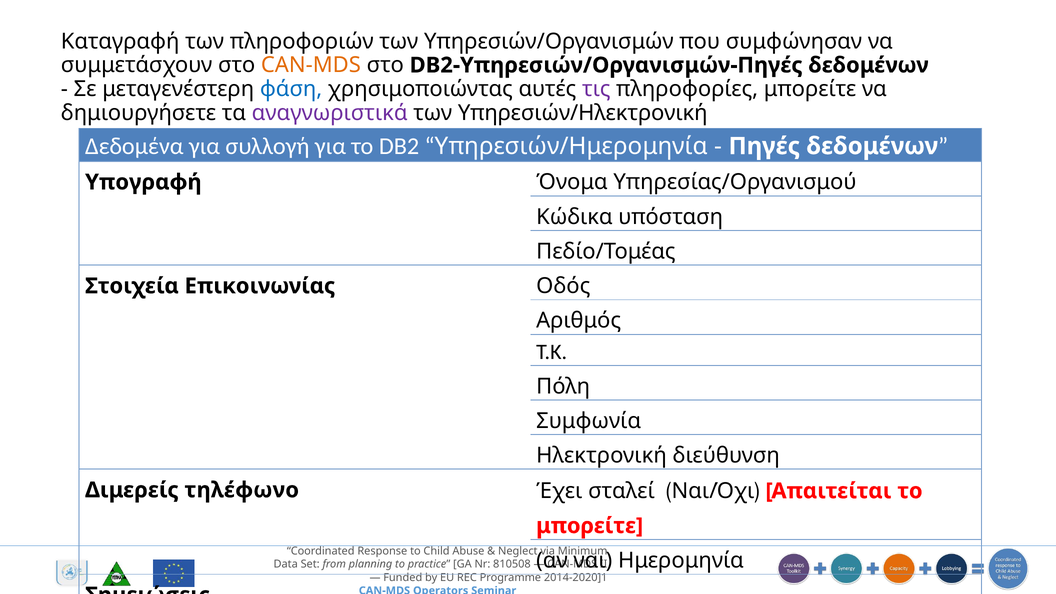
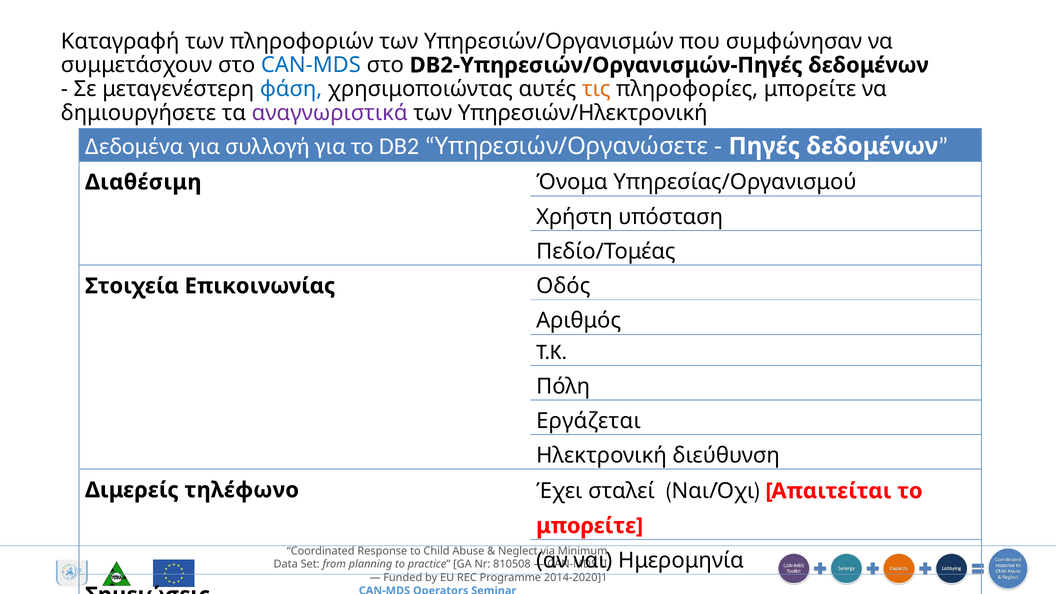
CAN-MDS at (311, 65) colour: orange -> blue
τις colour: purple -> orange
Υπηρεσιών/Ημερομηνία: Υπηρεσιών/Ημερομηνία -> Υπηρεσιών/Οργανώσετε
Υπογραφή: Υπογραφή -> Διαθέσιμη
Κώδικα: Κώδικα -> Χρήστη
Συμφωνία: Συμφωνία -> Εργάζεται
